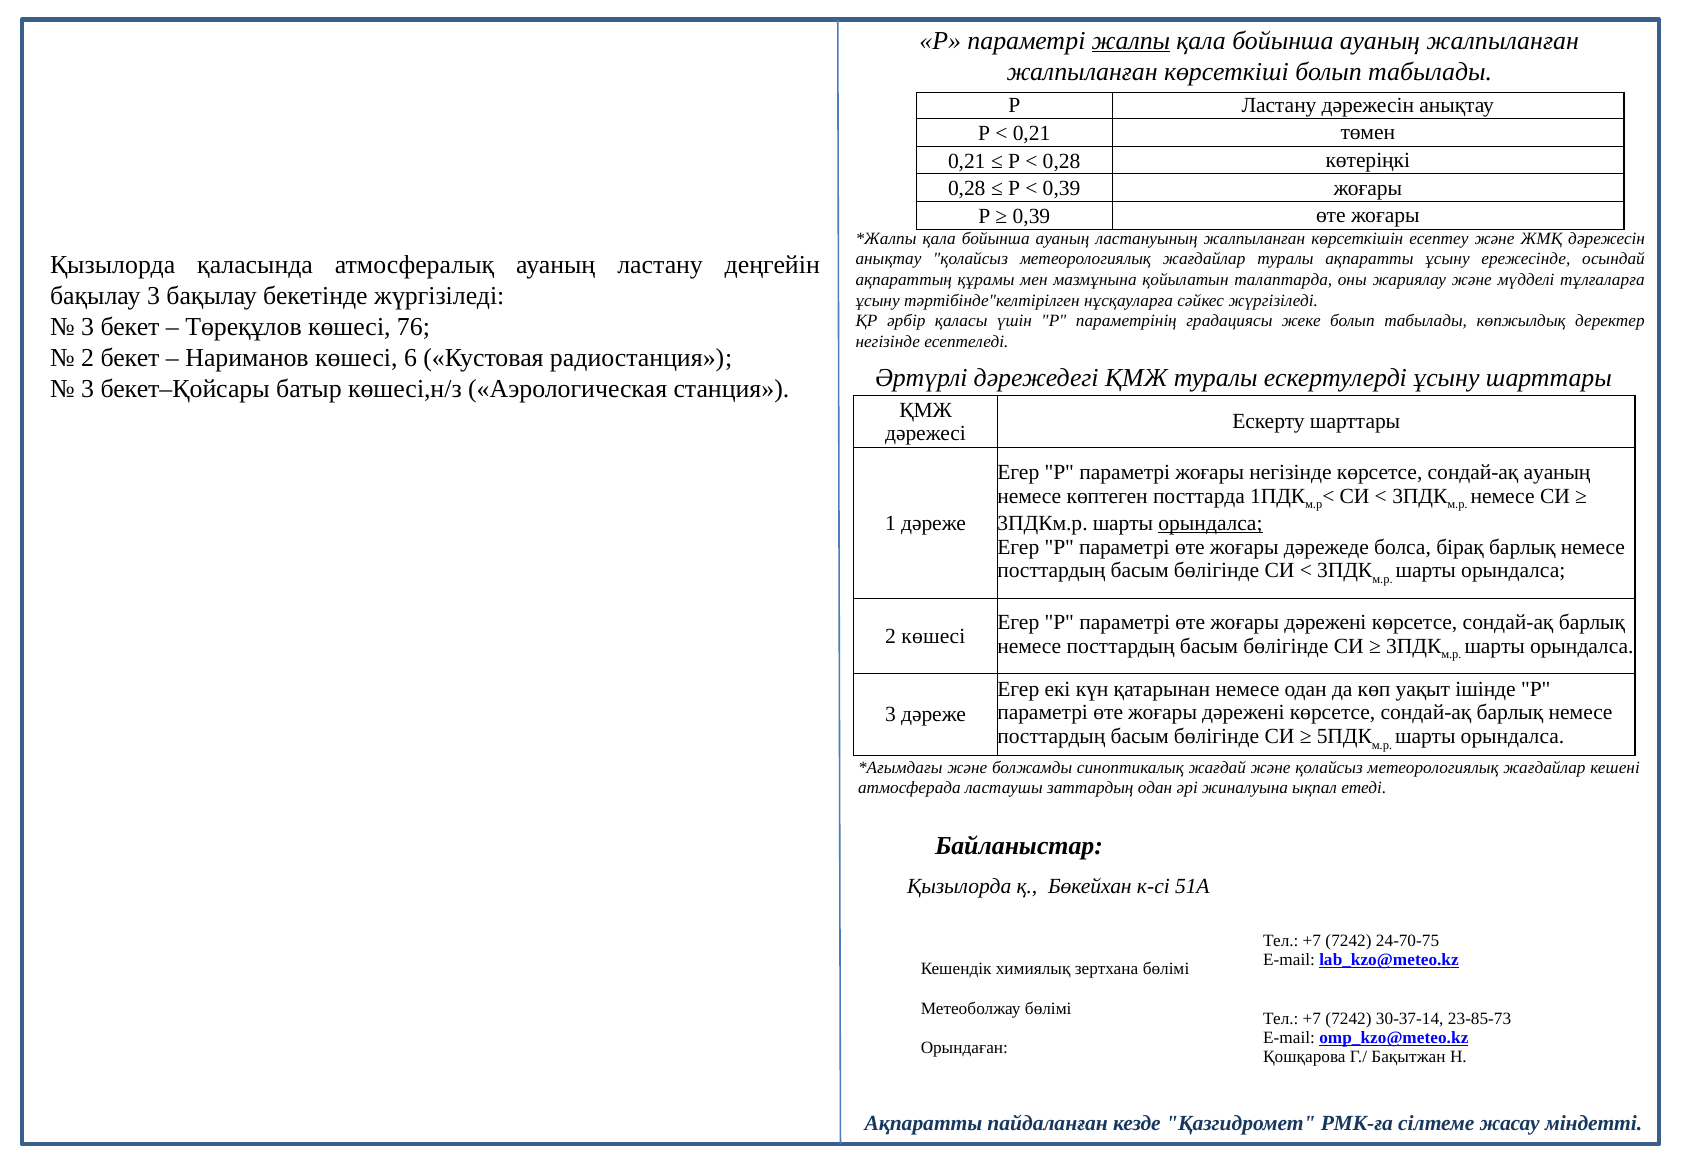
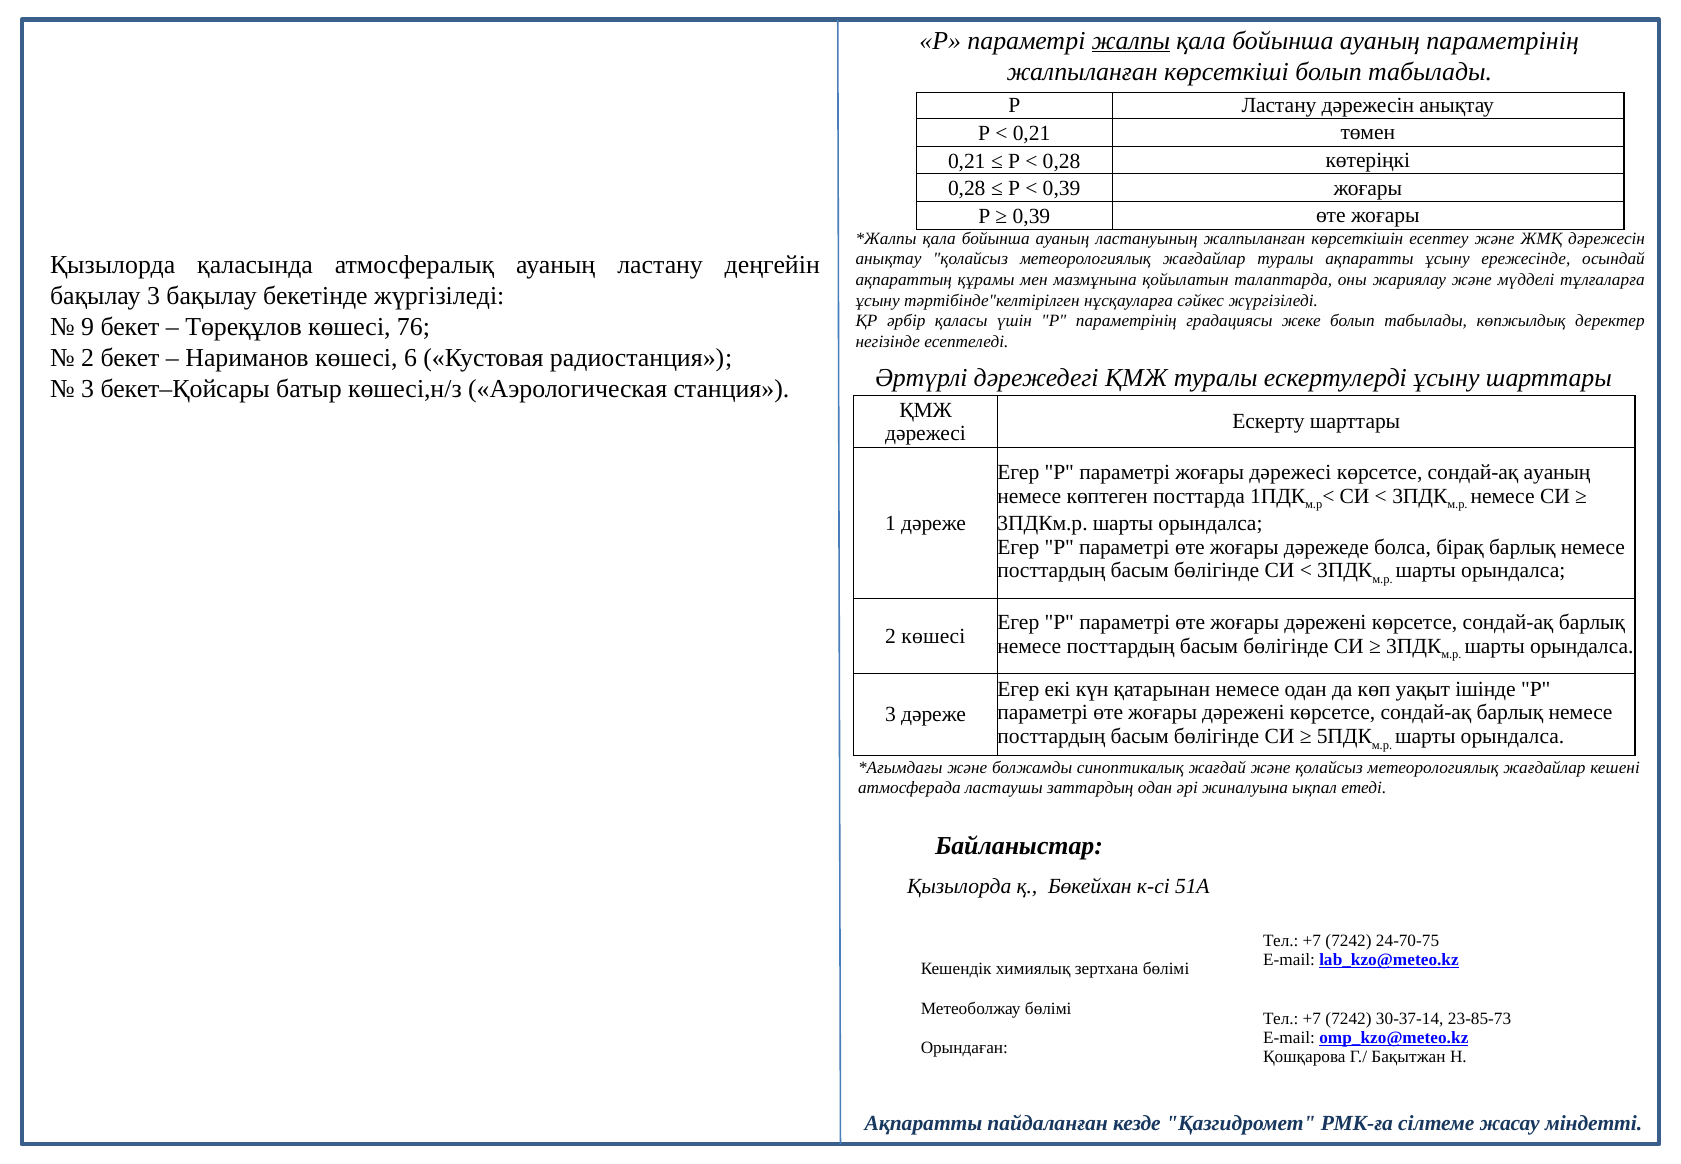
ауаның жалпыланған: жалпыланған -> параметрінің
3 at (88, 327): 3 -> 9
жоғары негізінде: негізінде -> дәрежесі
орындалса at (1210, 523) underline: present -> none
